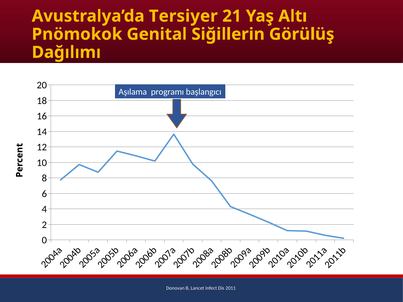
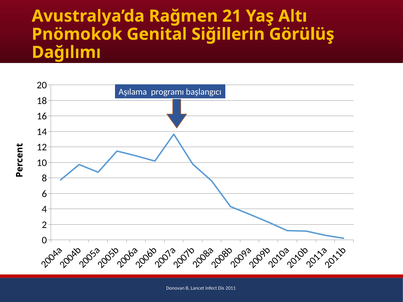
Tersiyer: Tersiyer -> Rağmen
